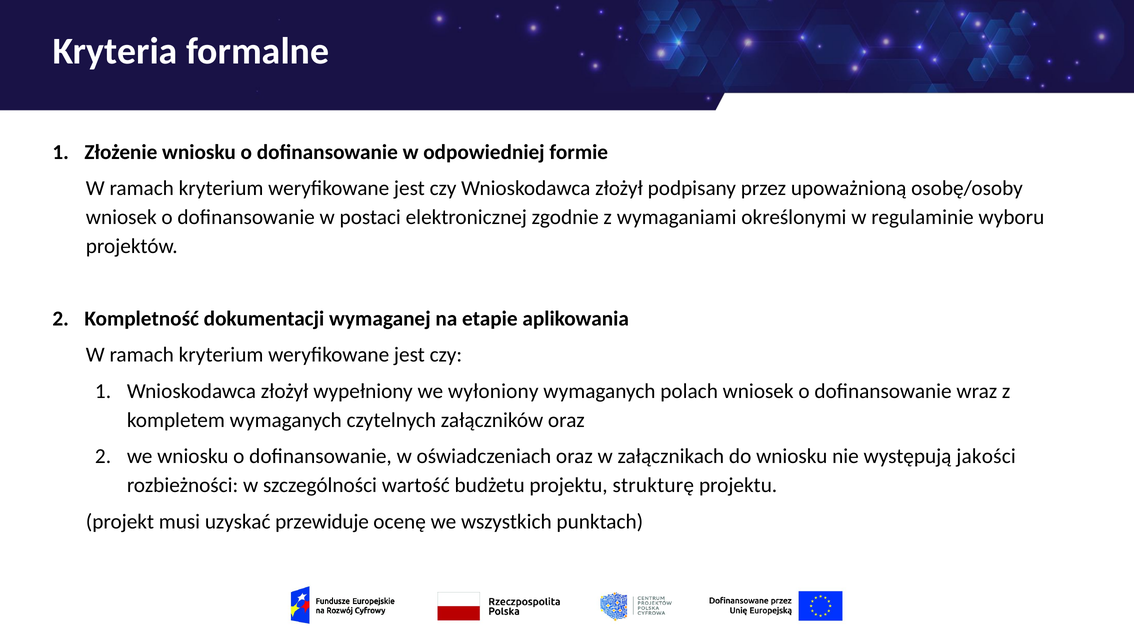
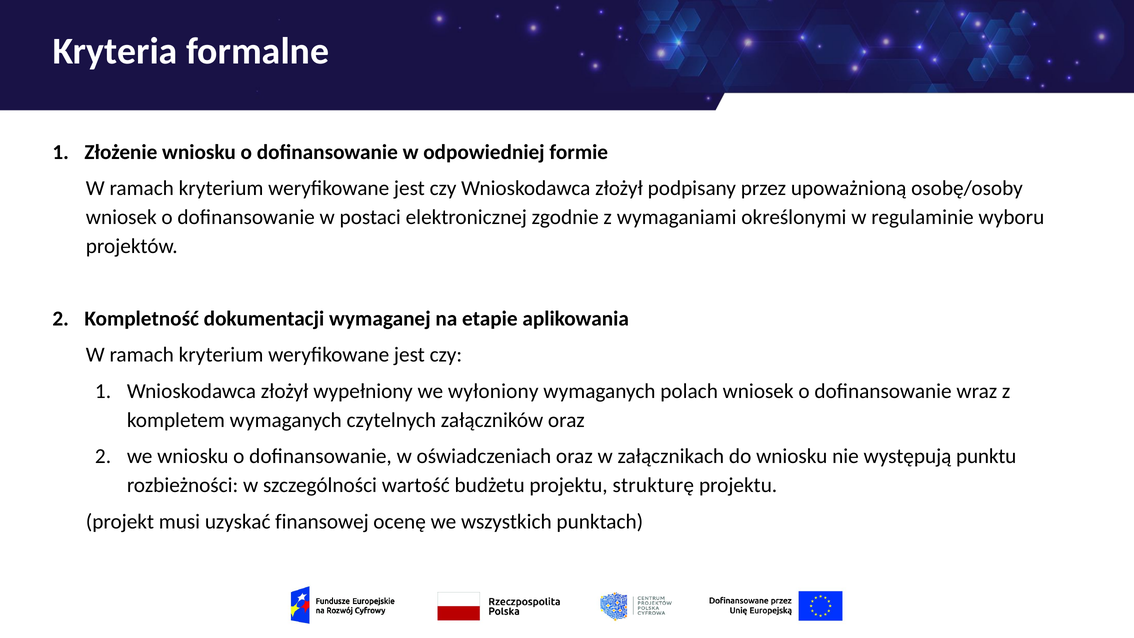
jakości: jakości -> punktu
przewiduje: przewiduje -> finansowej
